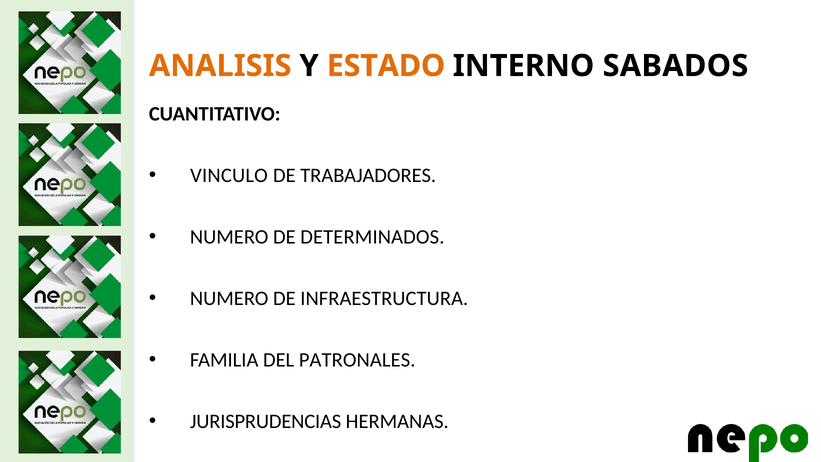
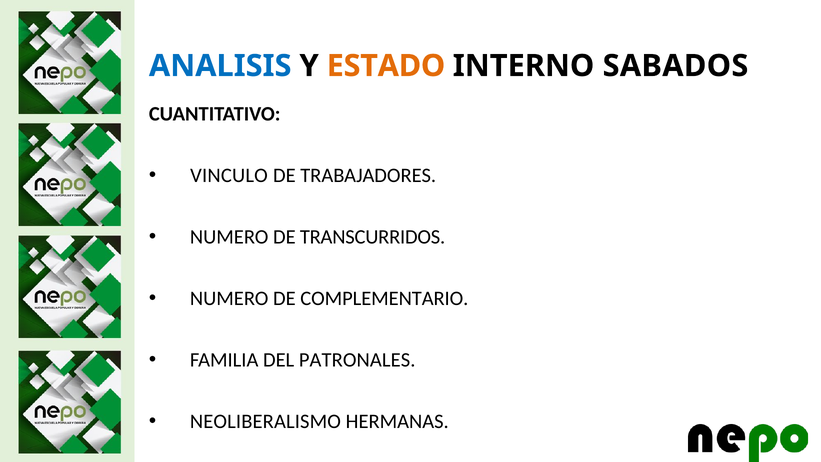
ANALISIS colour: orange -> blue
DETERMINADOS: DETERMINADOS -> TRANSCURRIDOS
INFRAESTRUCTURA: INFRAESTRUCTURA -> COMPLEMENTARIO
JURISPRUDENCIAS: JURISPRUDENCIAS -> NEOLIBERALISMO
